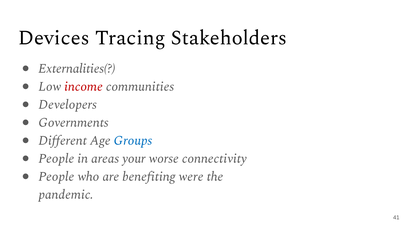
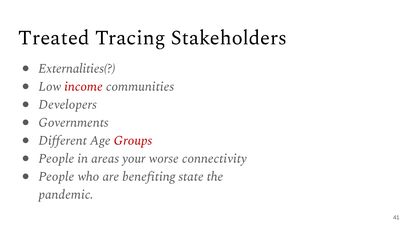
Devices: Devices -> Treated
Groups colour: blue -> red
were: were -> state
